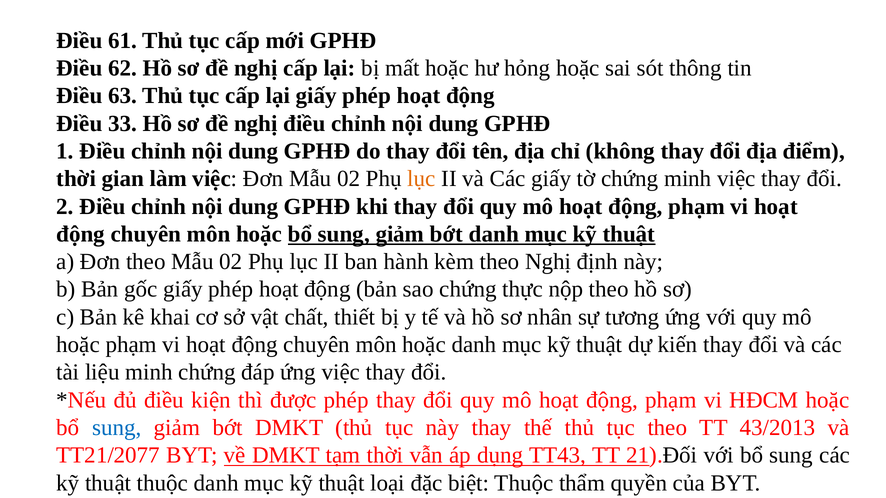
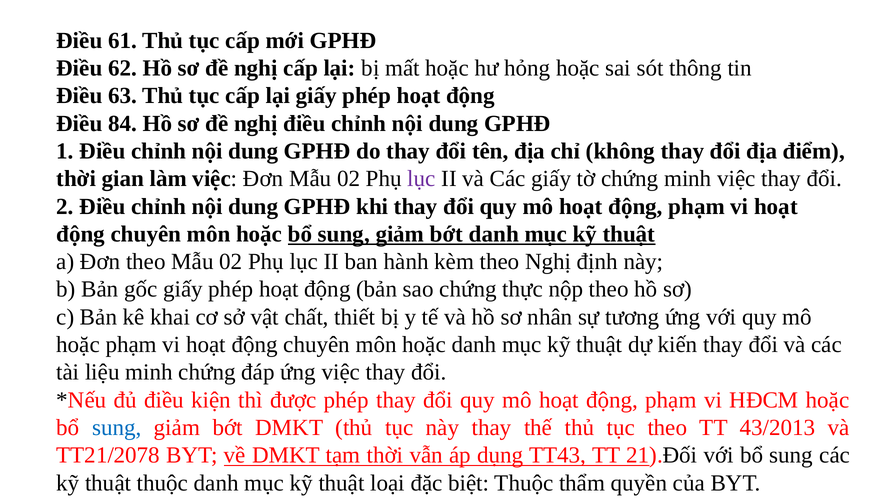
33: 33 -> 84
lục at (421, 179) colour: orange -> purple
TT21/2077: TT21/2077 -> TT21/2078
